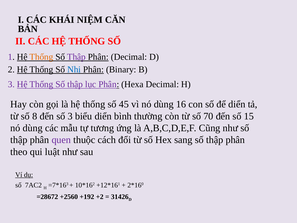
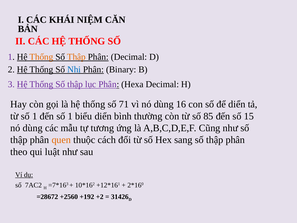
Thập at (76, 57) colour: purple -> orange
45: 45 -> 71
từ số 8: 8 -> 1
đến số 3: 3 -> 1
70: 70 -> 85
quen colour: purple -> orange
